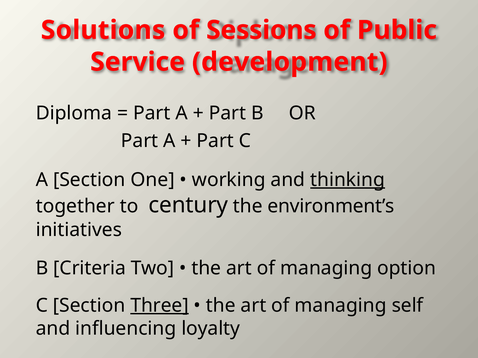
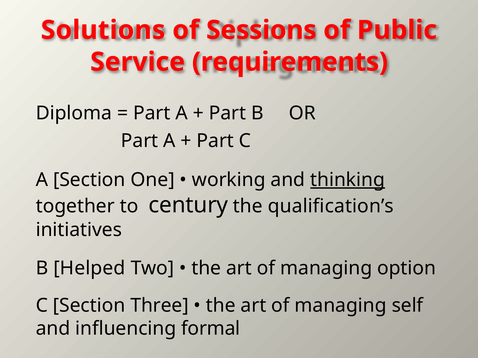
development: development -> requirements
environment’s: environment’s -> qualification’s
Criteria: Criteria -> Helped
Three underline: present -> none
loyalty: loyalty -> formal
